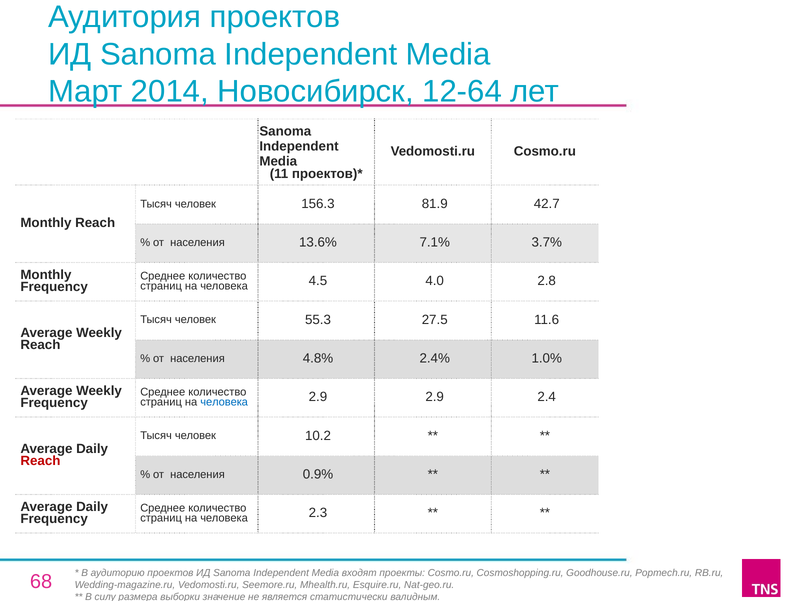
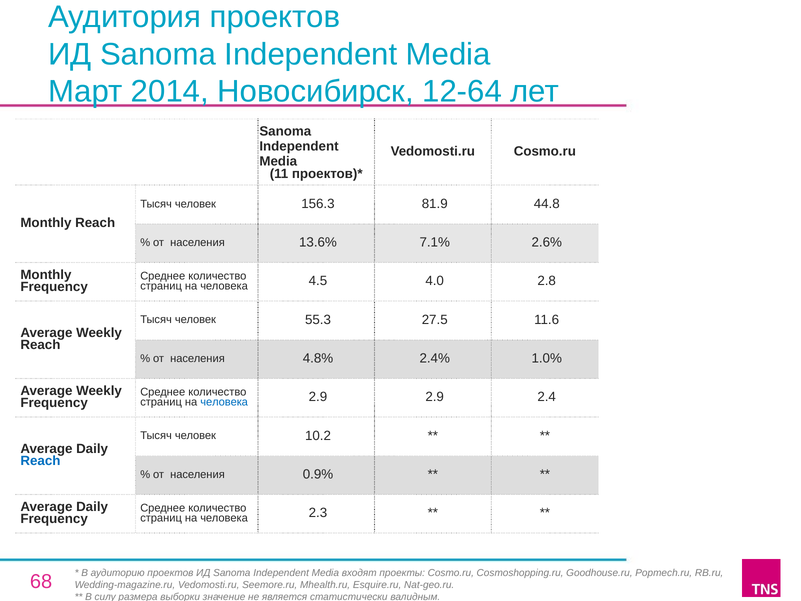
42.7: 42.7 -> 44.8
3.7%: 3.7% -> 2.6%
Reach at (40, 461) colour: red -> blue
